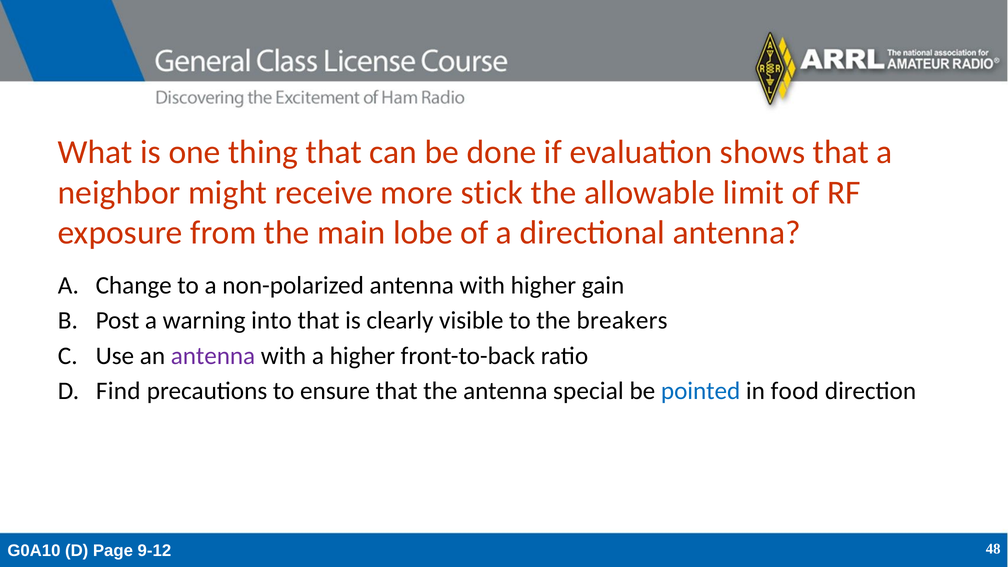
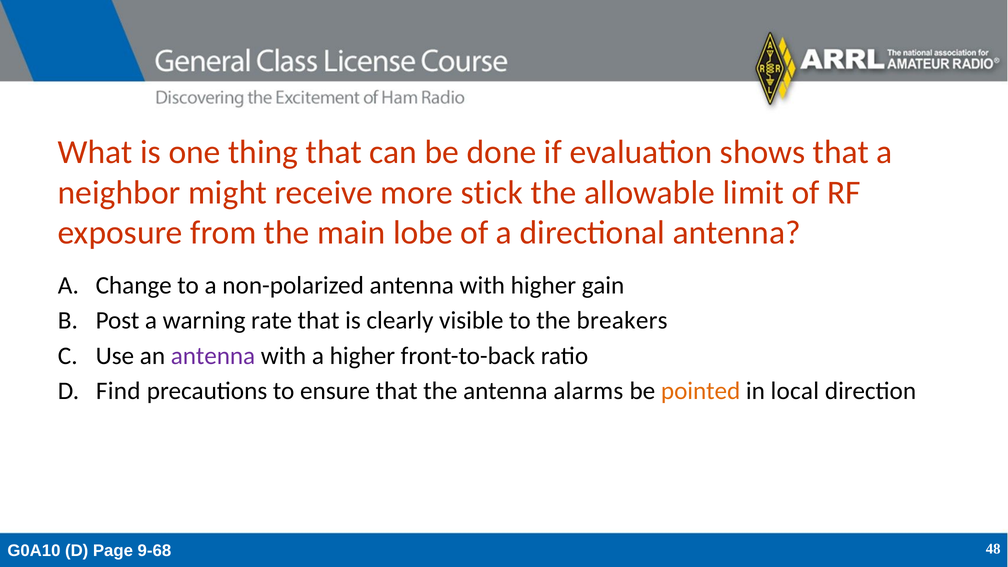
into: into -> rate
special: special -> alarms
pointed colour: blue -> orange
food: food -> local
9-12: 9-12 -> 9-68
